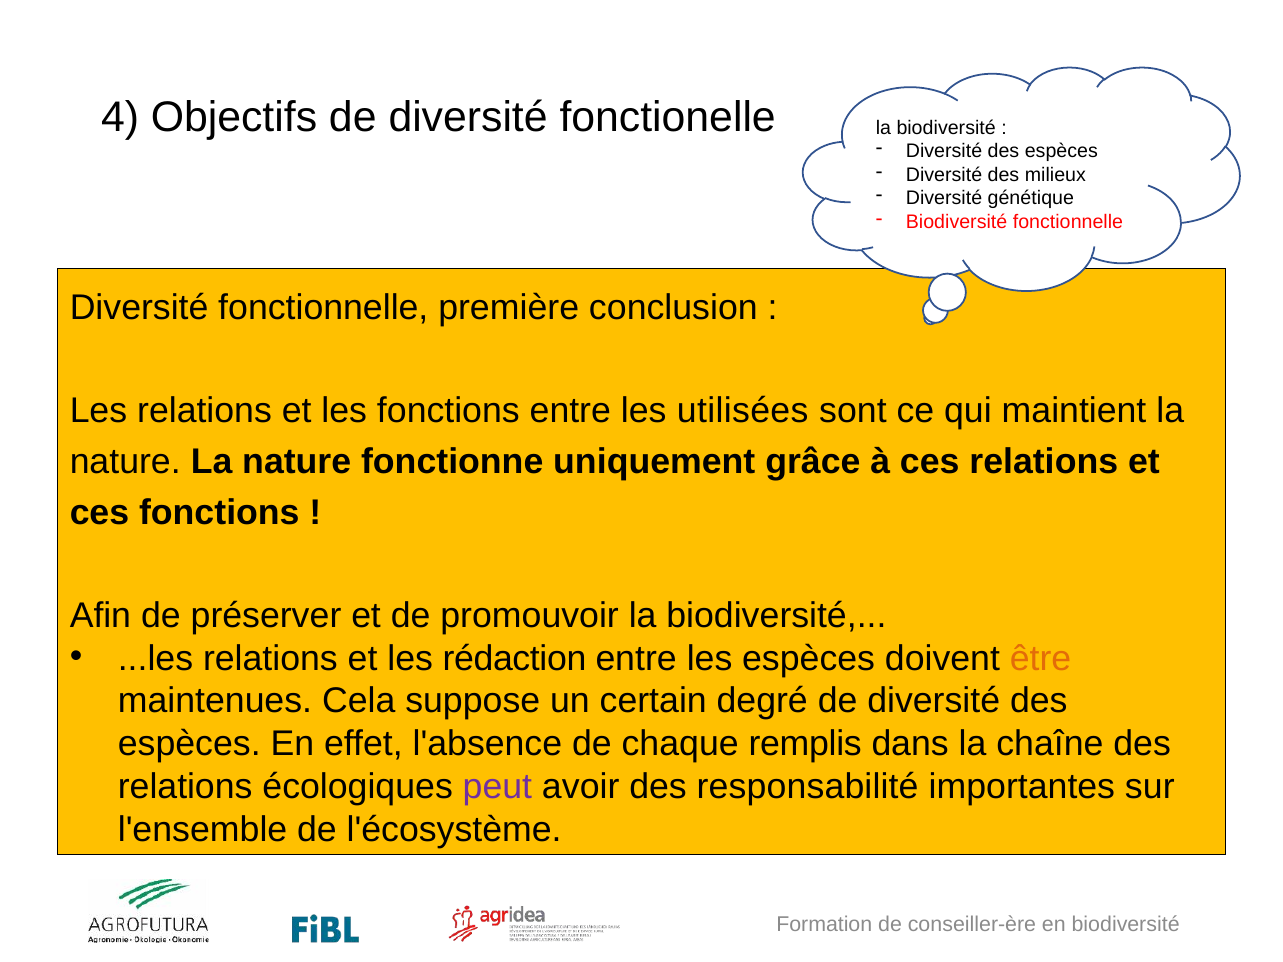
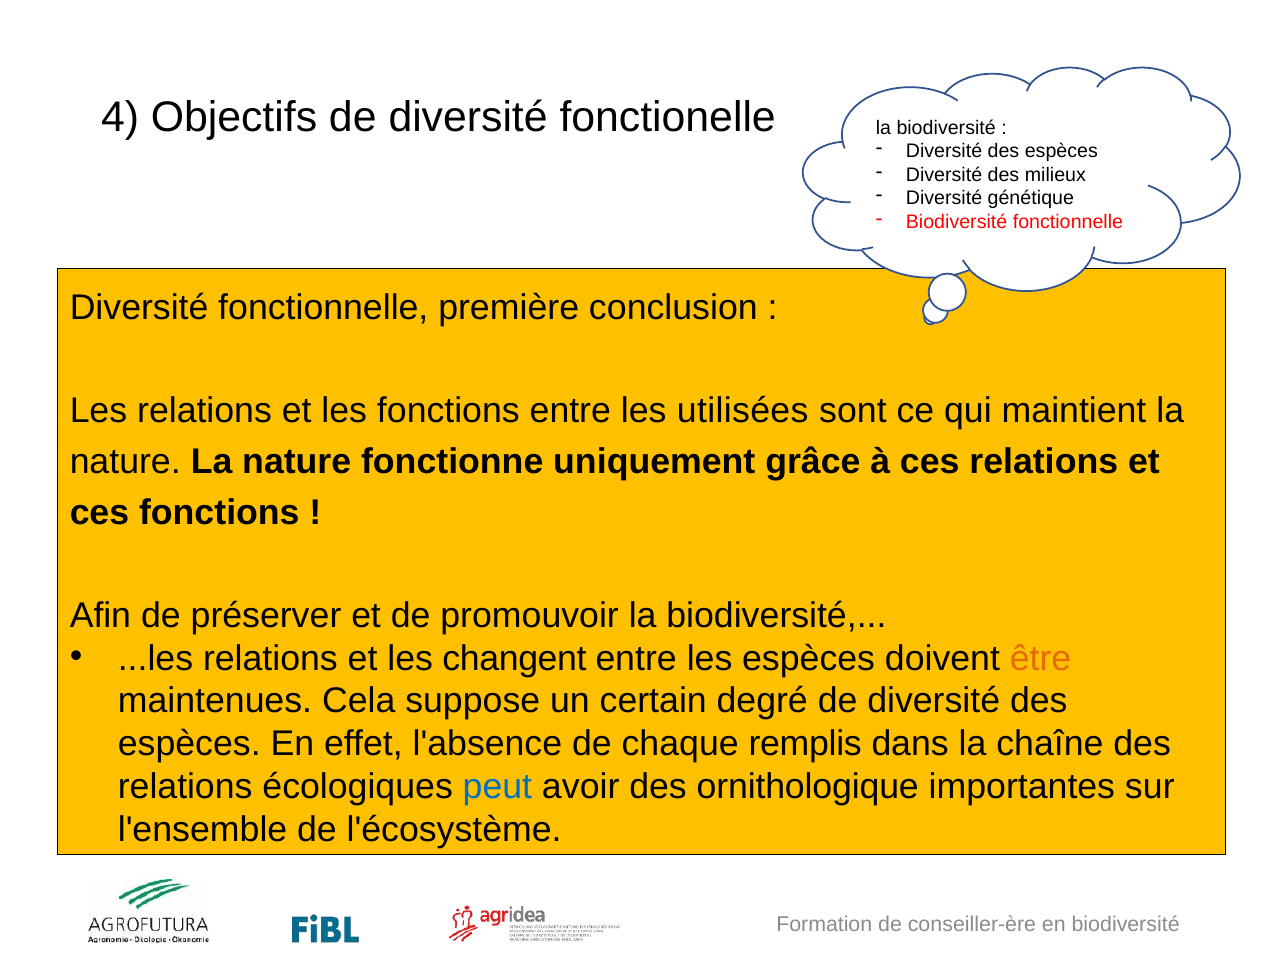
rédaction: rédaction -> changent
peut colour: purple -> blue
responsabilité: responsabilité -> ornithologique
